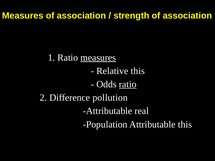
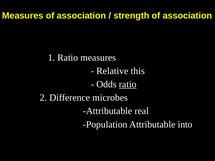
measures at (98, 58) underline: present -> none
pollution: pollution -> microbes
Attributable this: this -> into
